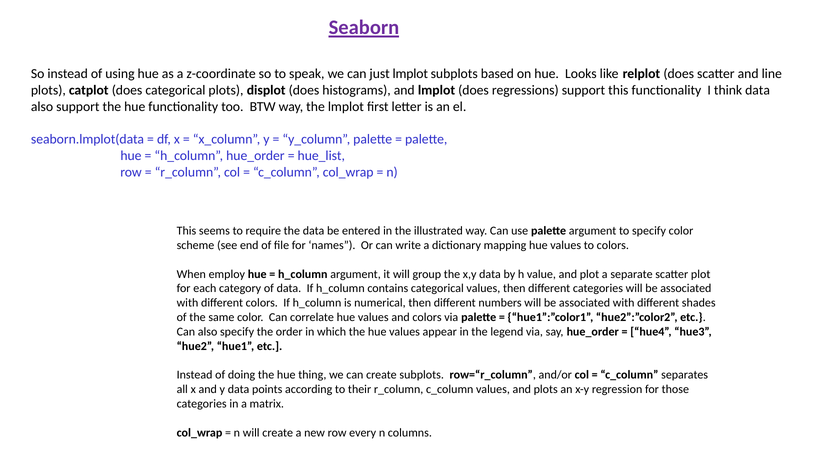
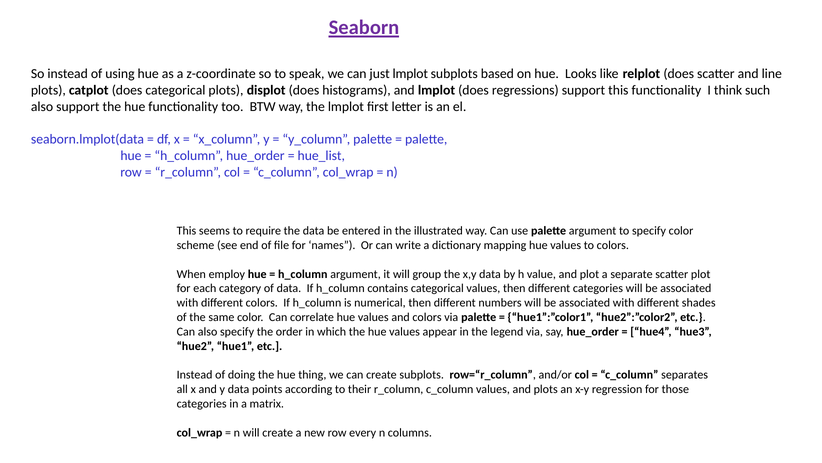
think data: data -> such
